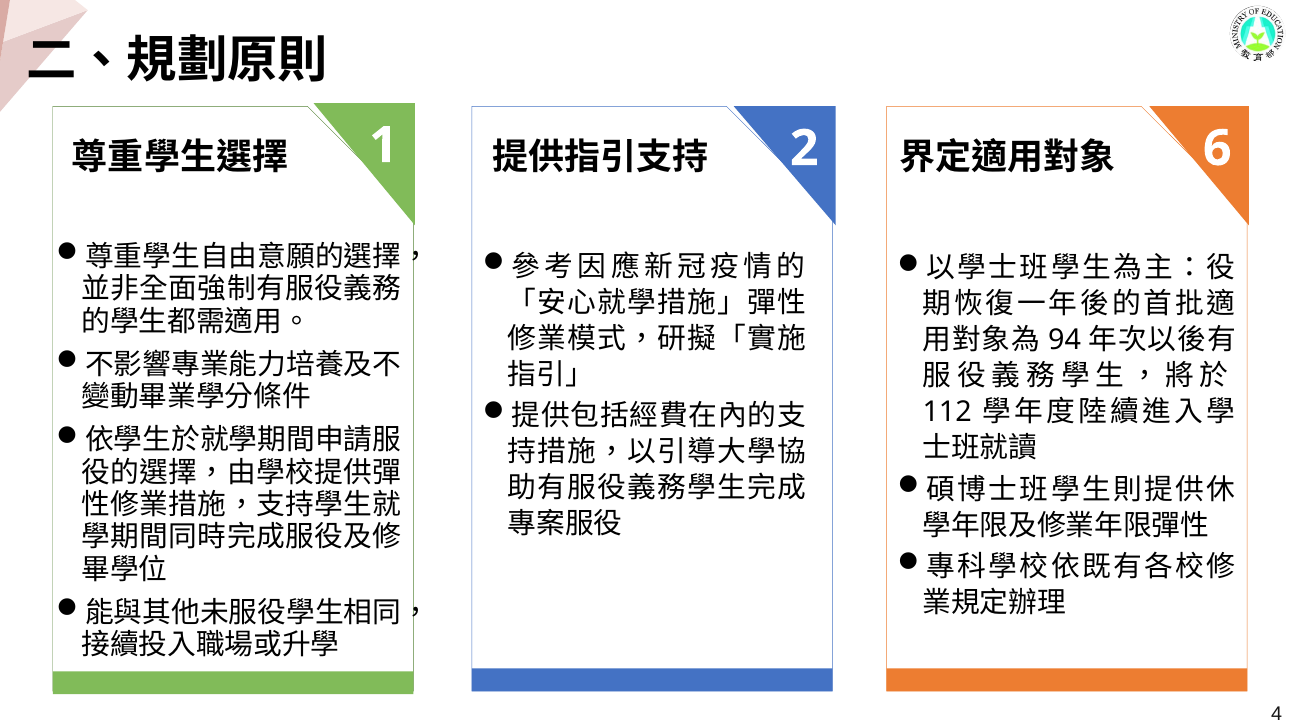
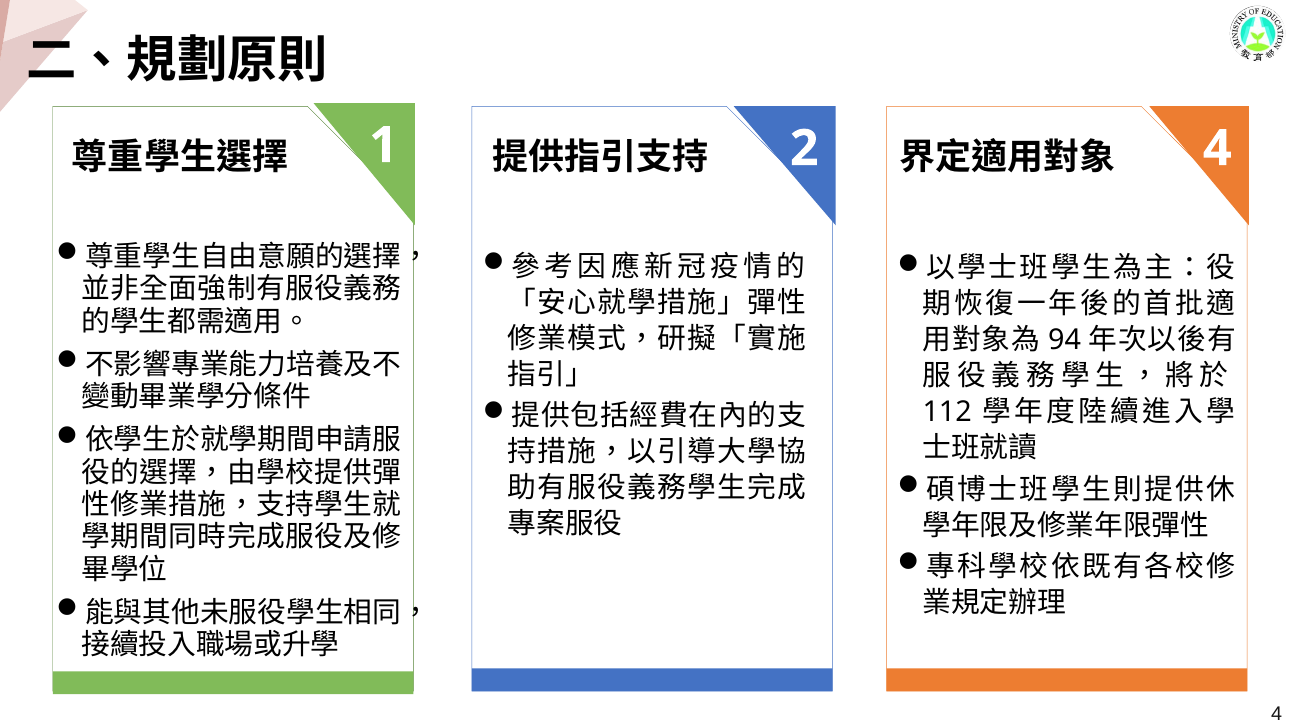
1 6: 6 -> 4
